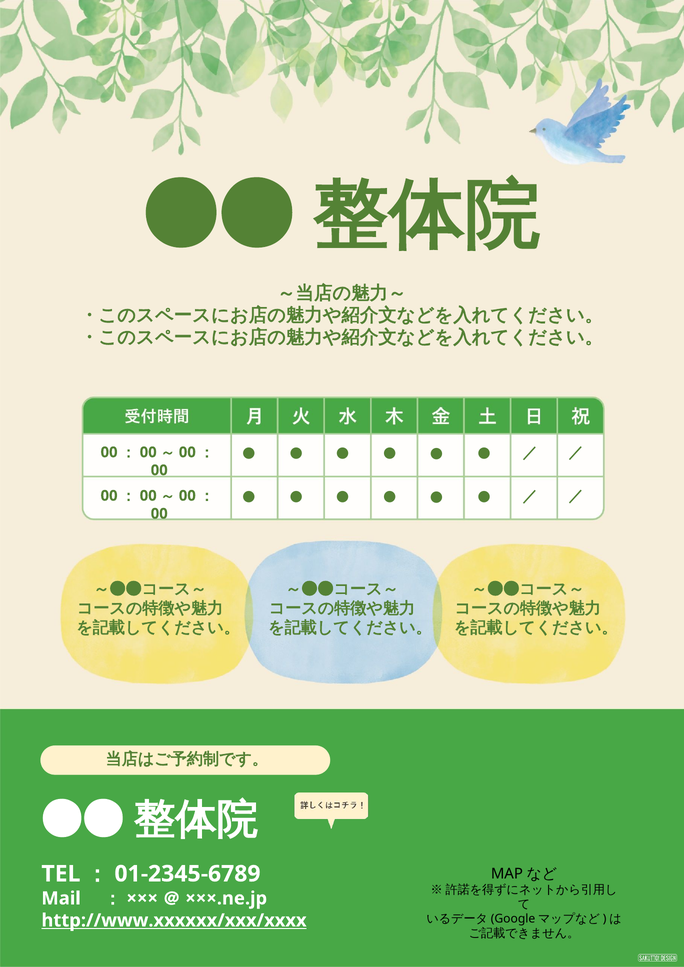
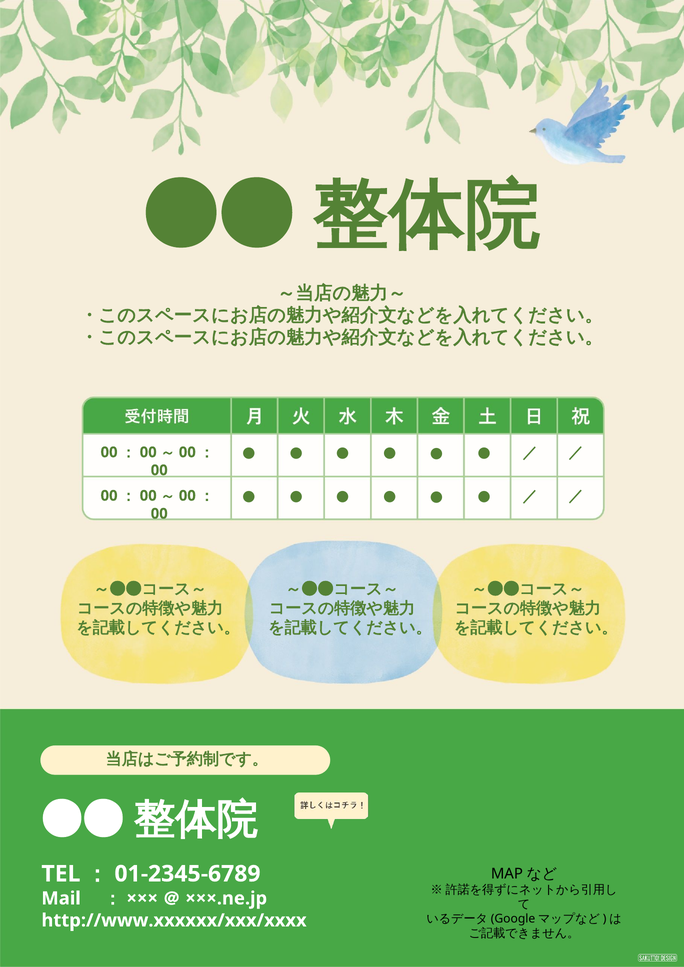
http://www.xxxxxx/xxx/xxxx underline: present -> none
